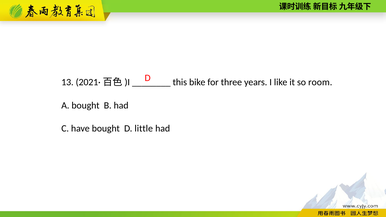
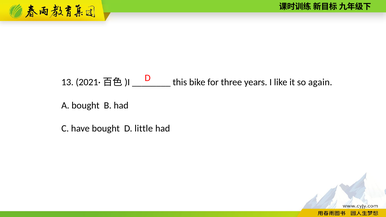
room: room -> again
